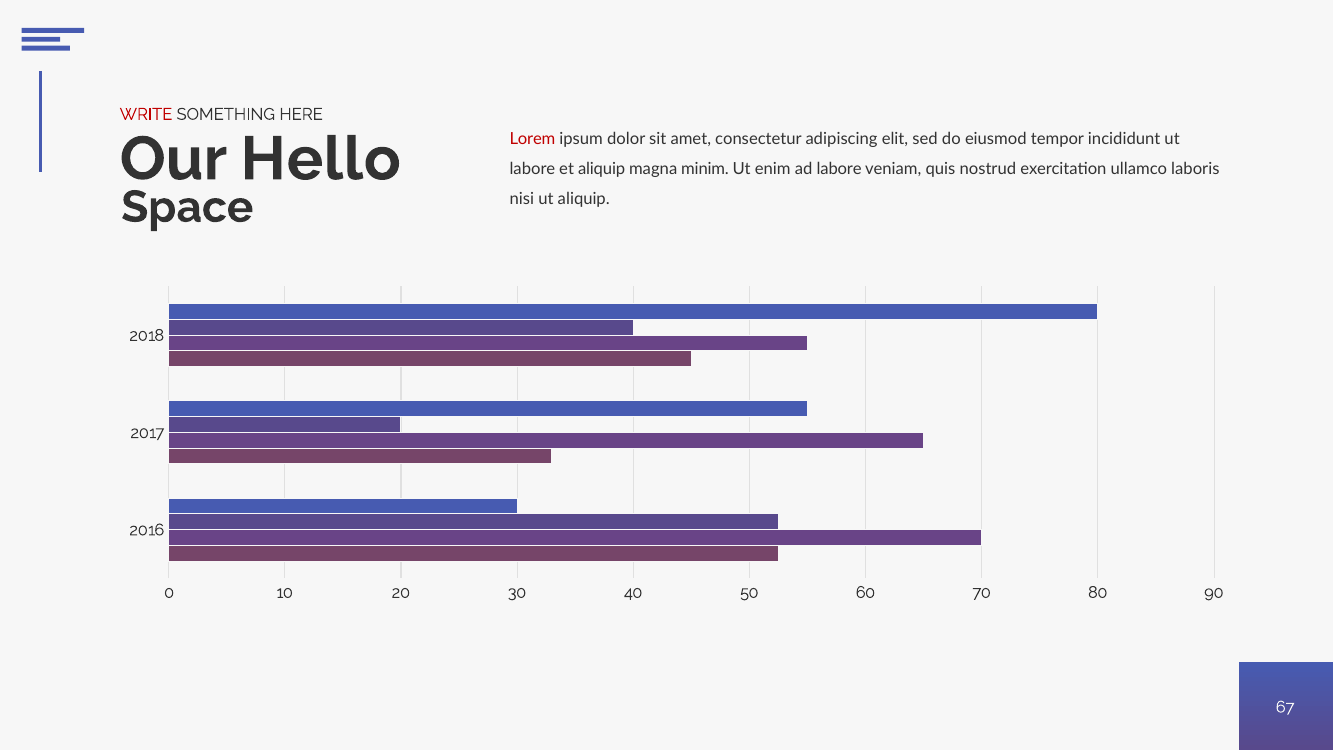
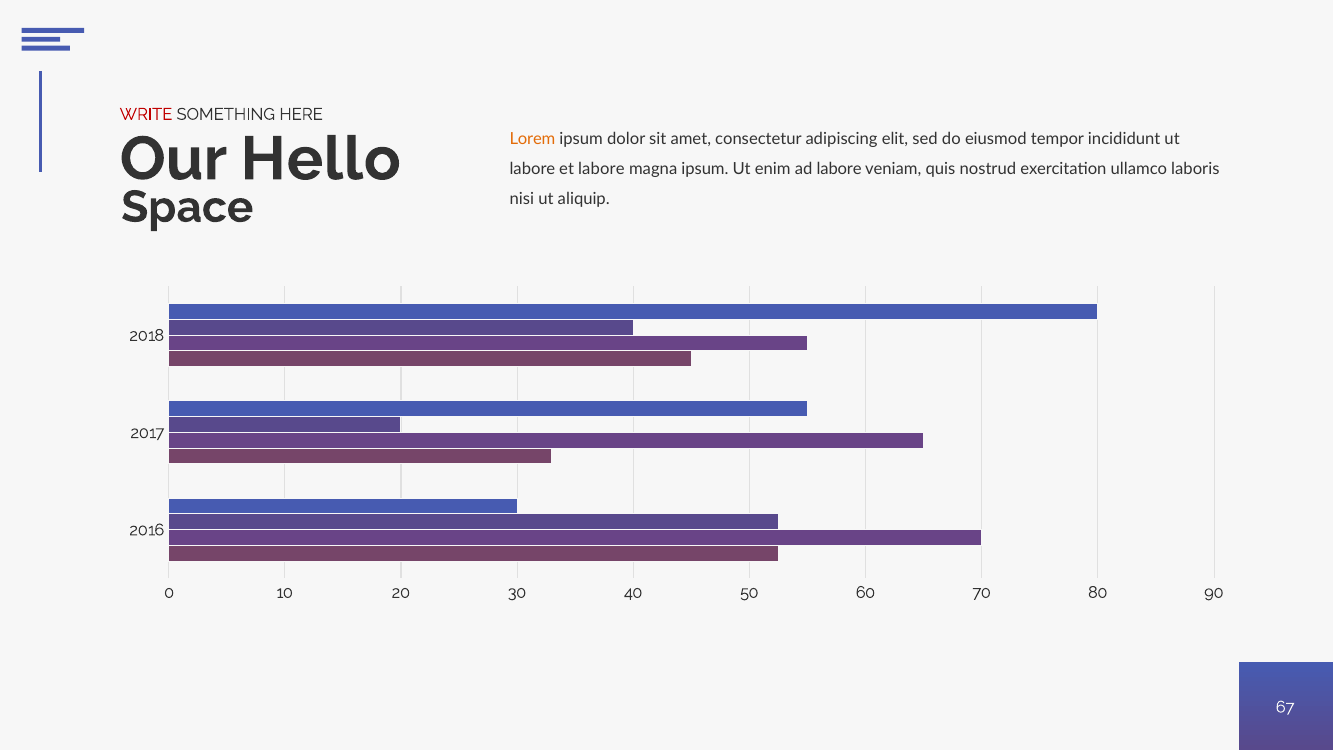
Lorem colour: red -> orange
et aliquip: aliquip -> labore
magna minim: minim -> ipsum
